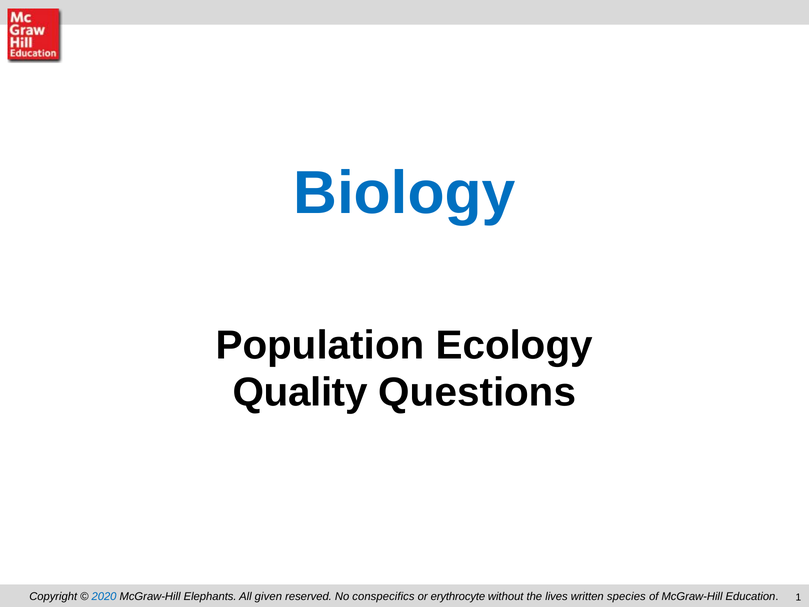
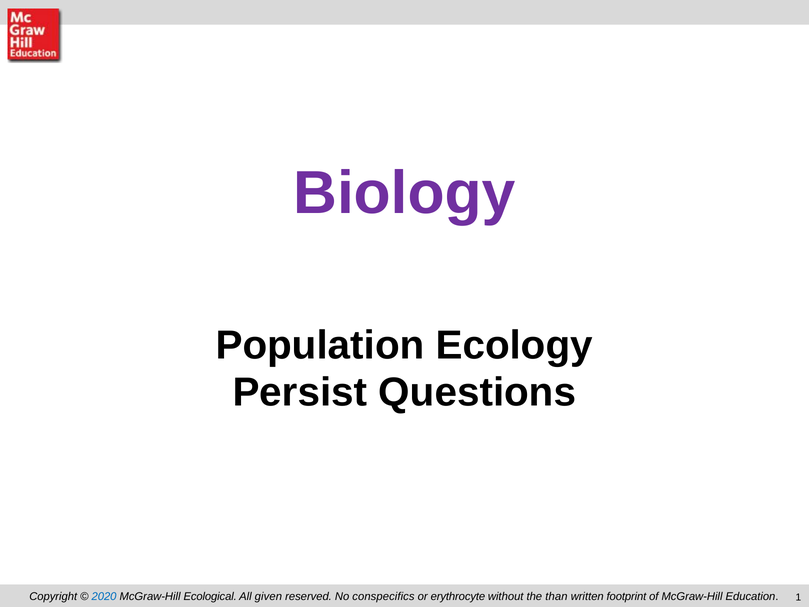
Biology colour: blue -> purple
Quality: Quality -> Persist
Elephants: Elephants -> Ecological
lives: lives -> than
species: species -> footprint
